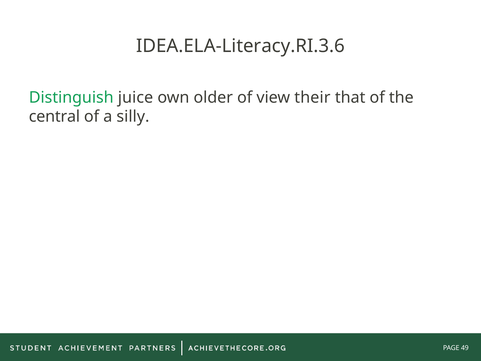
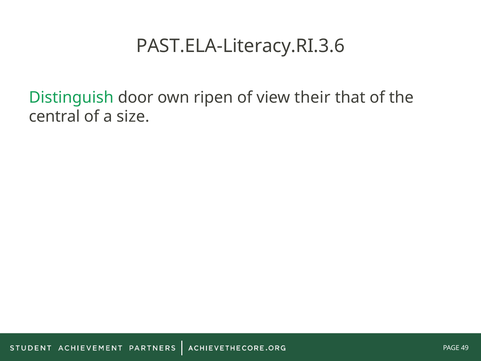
IDEA.ELA-Literacy.RI.3.6: IDEA.ELA-Literacy.RI.3.6 -> PAST.ELA-Literacy.RI.3.6
juice: juice -> door
older: older -> ripen
silly: silly -> size
